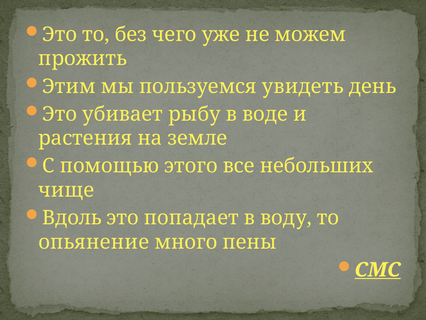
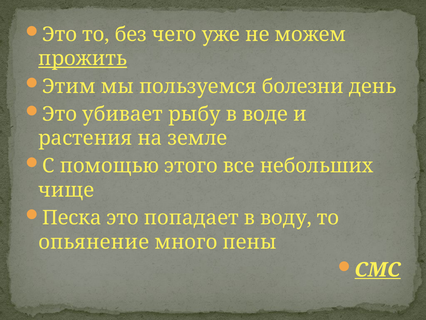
прожить underline: none -> present
увидеть: увидеть -> болезни
Вдоль: Вдоль -> Песка
